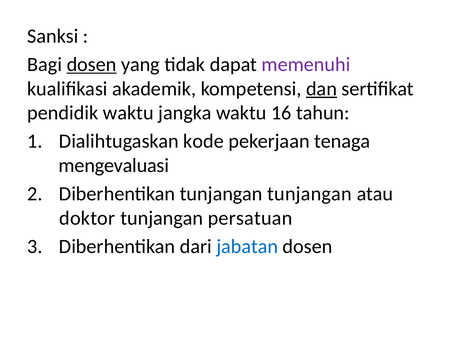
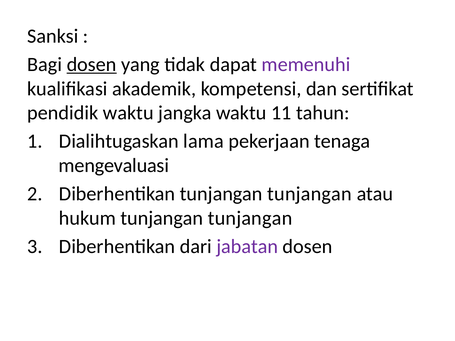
dan underline: present -> none
16: 16 -> 11
kode: kode -> lama
doktor: doktor -> hukum
persatuan at (250, 218): persatuan -> tunjangan
jabatan colour: blue -> purple
